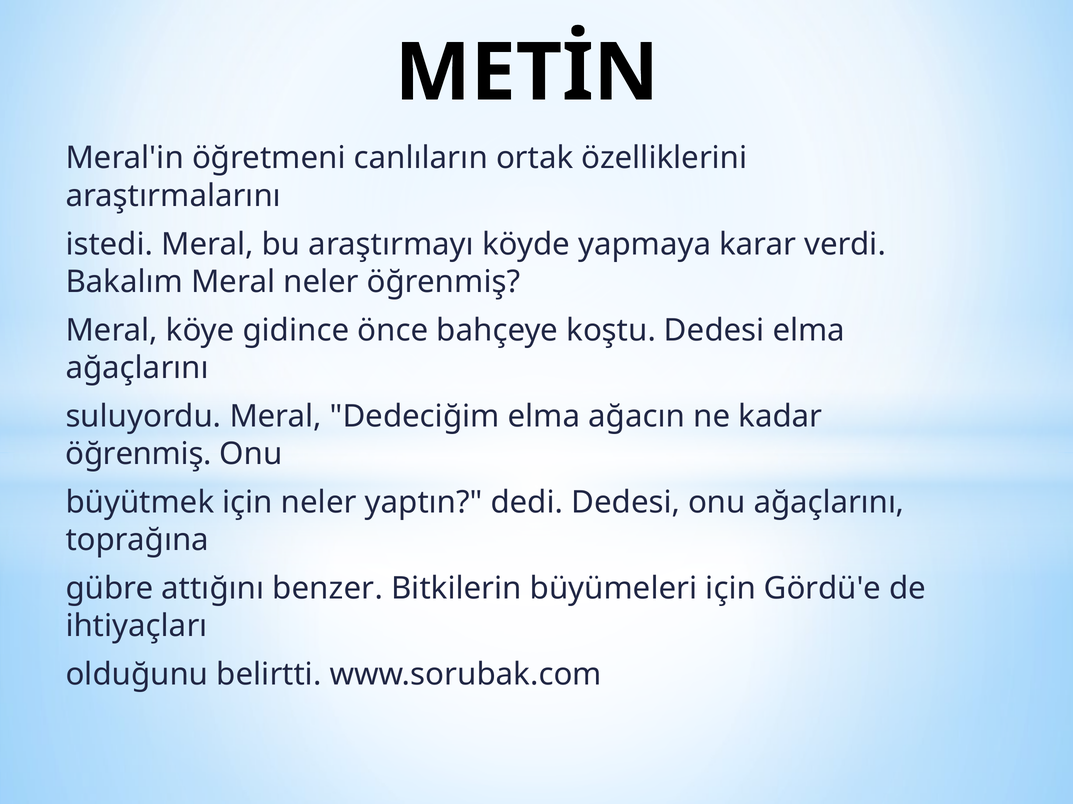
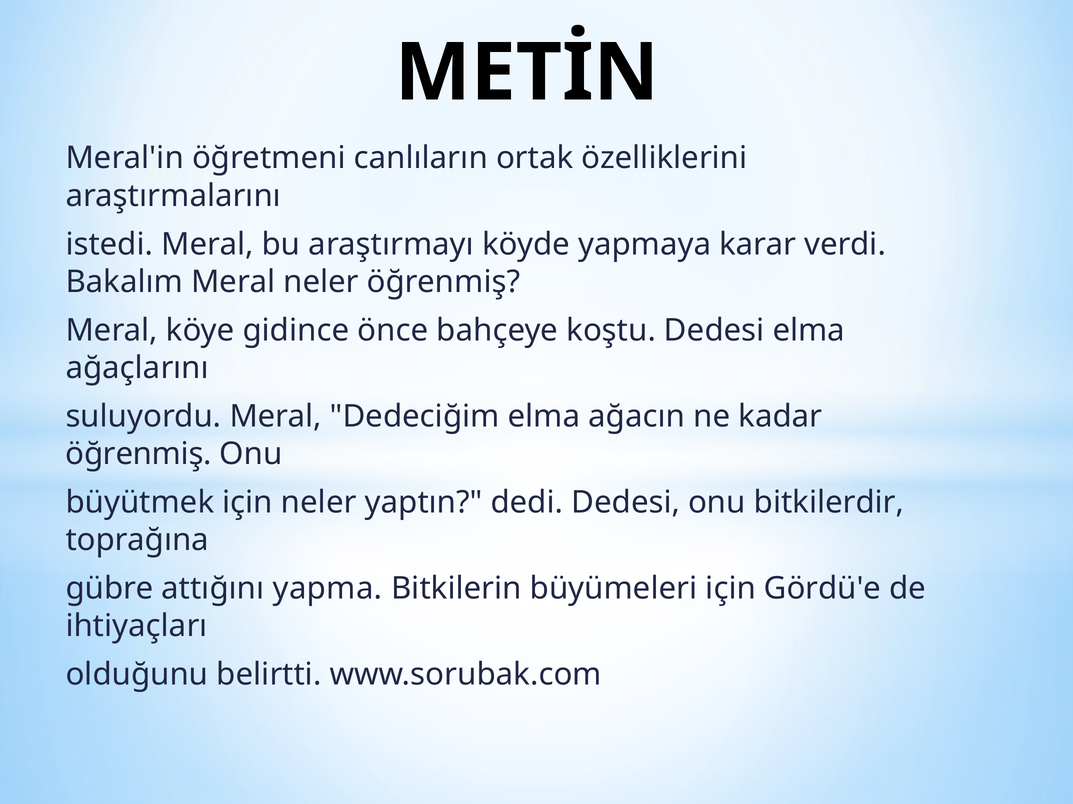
onu ağaçlarını: ağaçlarını -> bitkilerdir
benzer: benzer -> yapma
